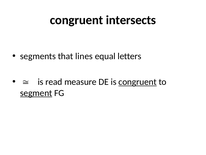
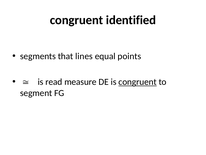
intersects: intersects -> identified
letters: letters -> points
segment underline: present -> none
